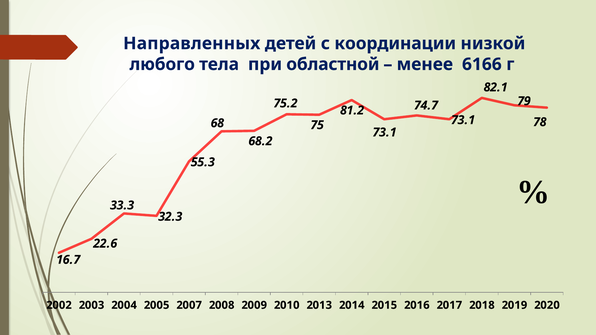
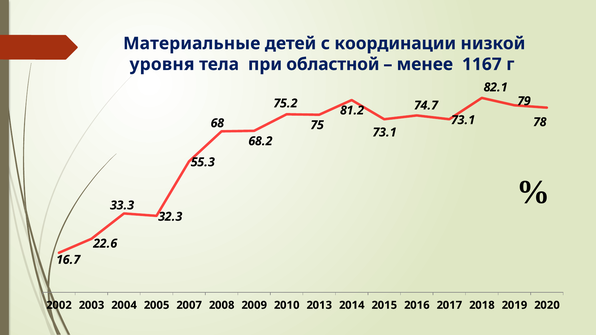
Направленных: Направленных -> Материальные
любого: любого -> уровня
6166: 6166 -> 1167
